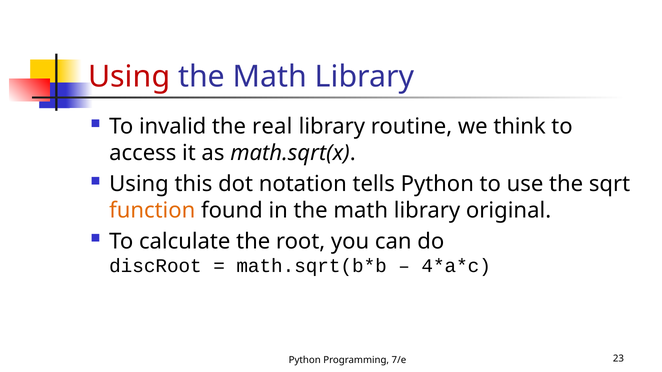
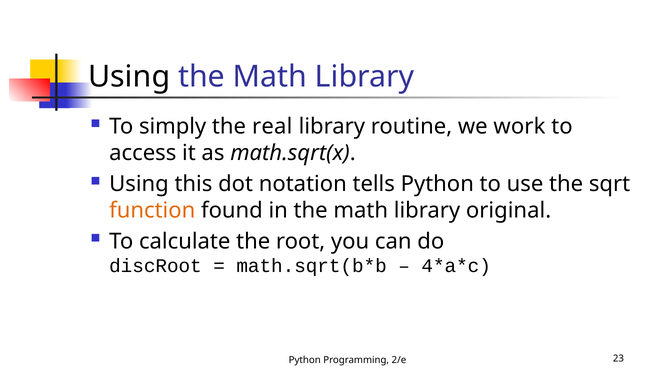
Using at (129, 77) colour: red -> black
invalid: invalid -> simply
think: think -> work
7/e: 7/e -> 2/e
